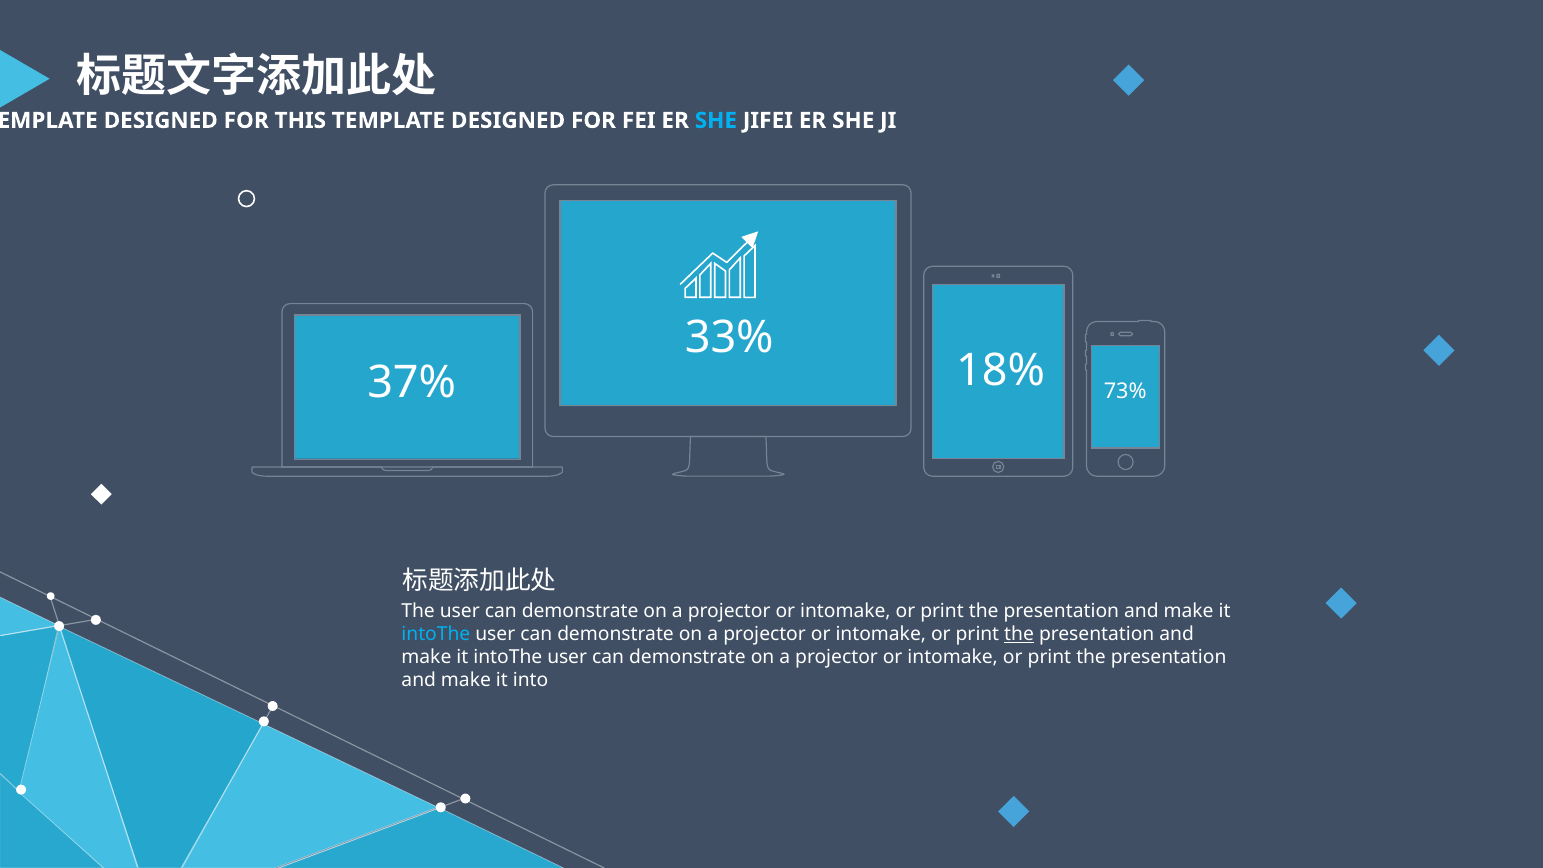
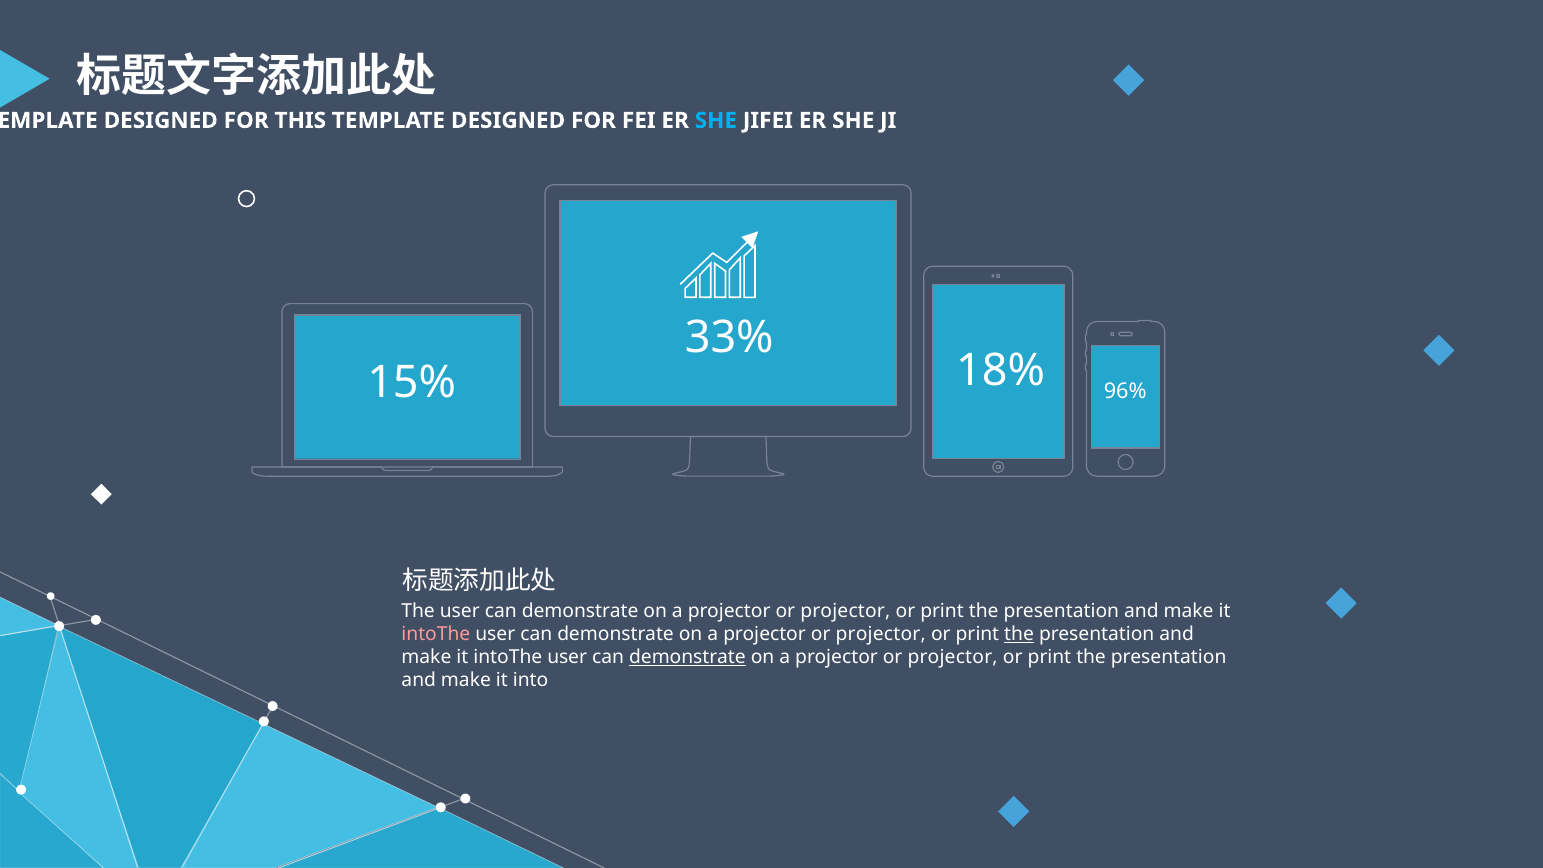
37%: 37% -> 15%
73%: 73% -> 96%
intomake at (845, 611): intomake -> projector
intoThe at (436, 634) colour: light blue -> pink
intomake at (881, 634): intomake -> projector
demonstrate at (687, 657) underline: none -> present
intomake at (953, 657): intomake -> projector
